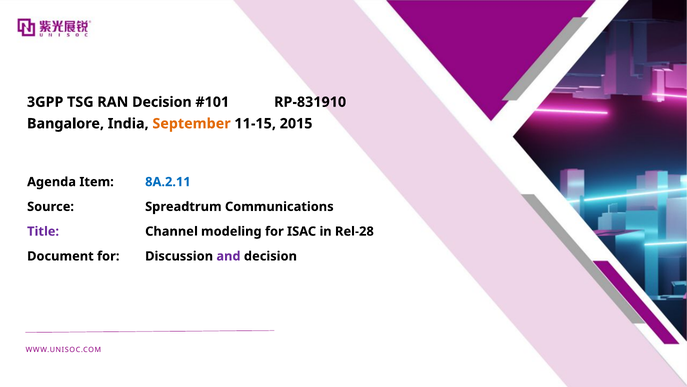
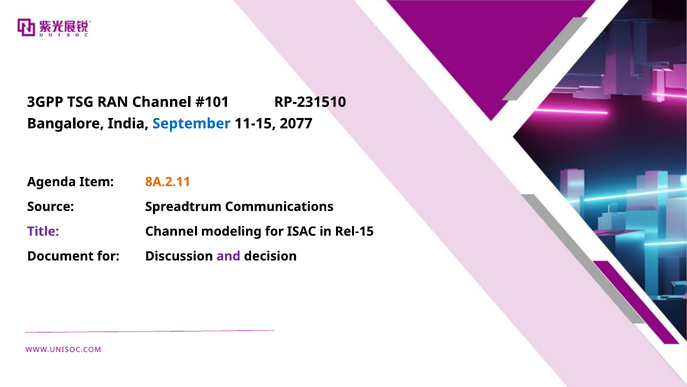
RAN Decision: Decision -> Channel
RP-831910: RP-831910 -> RP-231510
September colour: orange -> blue
2015: 2015 -> 2077
8A.2.11 colour: blue -> orange
Rel-28: Rel-28 -> Rel-15
